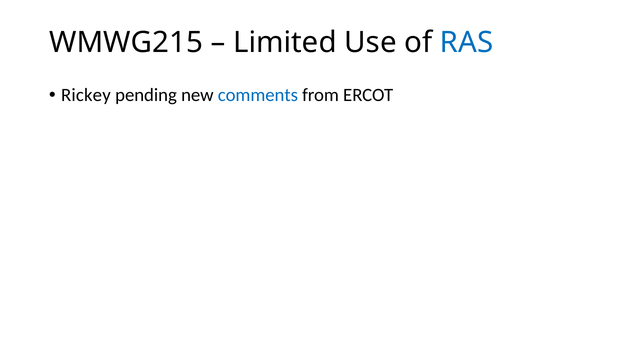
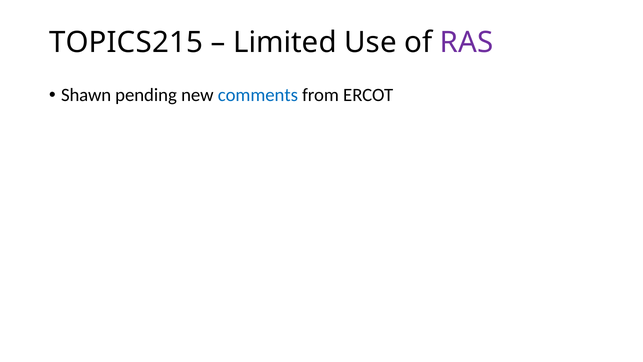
WMWG215: WMWG215 -> TOPICS215
RAS colour: blue -> purple
Rickey: Rickey -> Shawn
